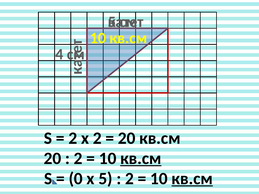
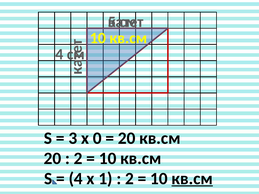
2 at (73, 138): 2 -> 3
х 2: 2 -> 0
кв.см at (141, 159) underline: present -> none
0 at (76, 179): 0 -> 4
х 5: 5 -> 1
